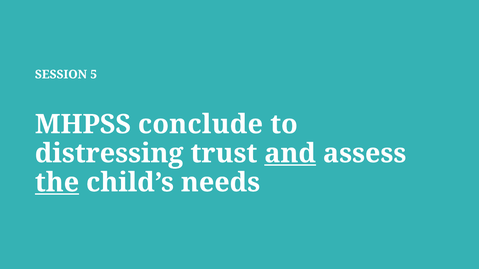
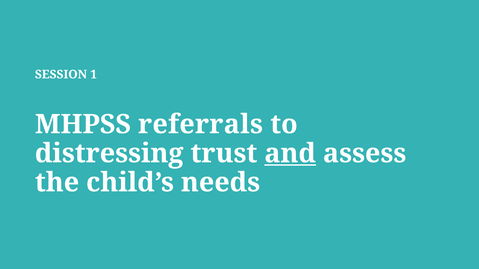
5: 5 -> 1
conclude: conclude -> referrals
the underline: present -> none
